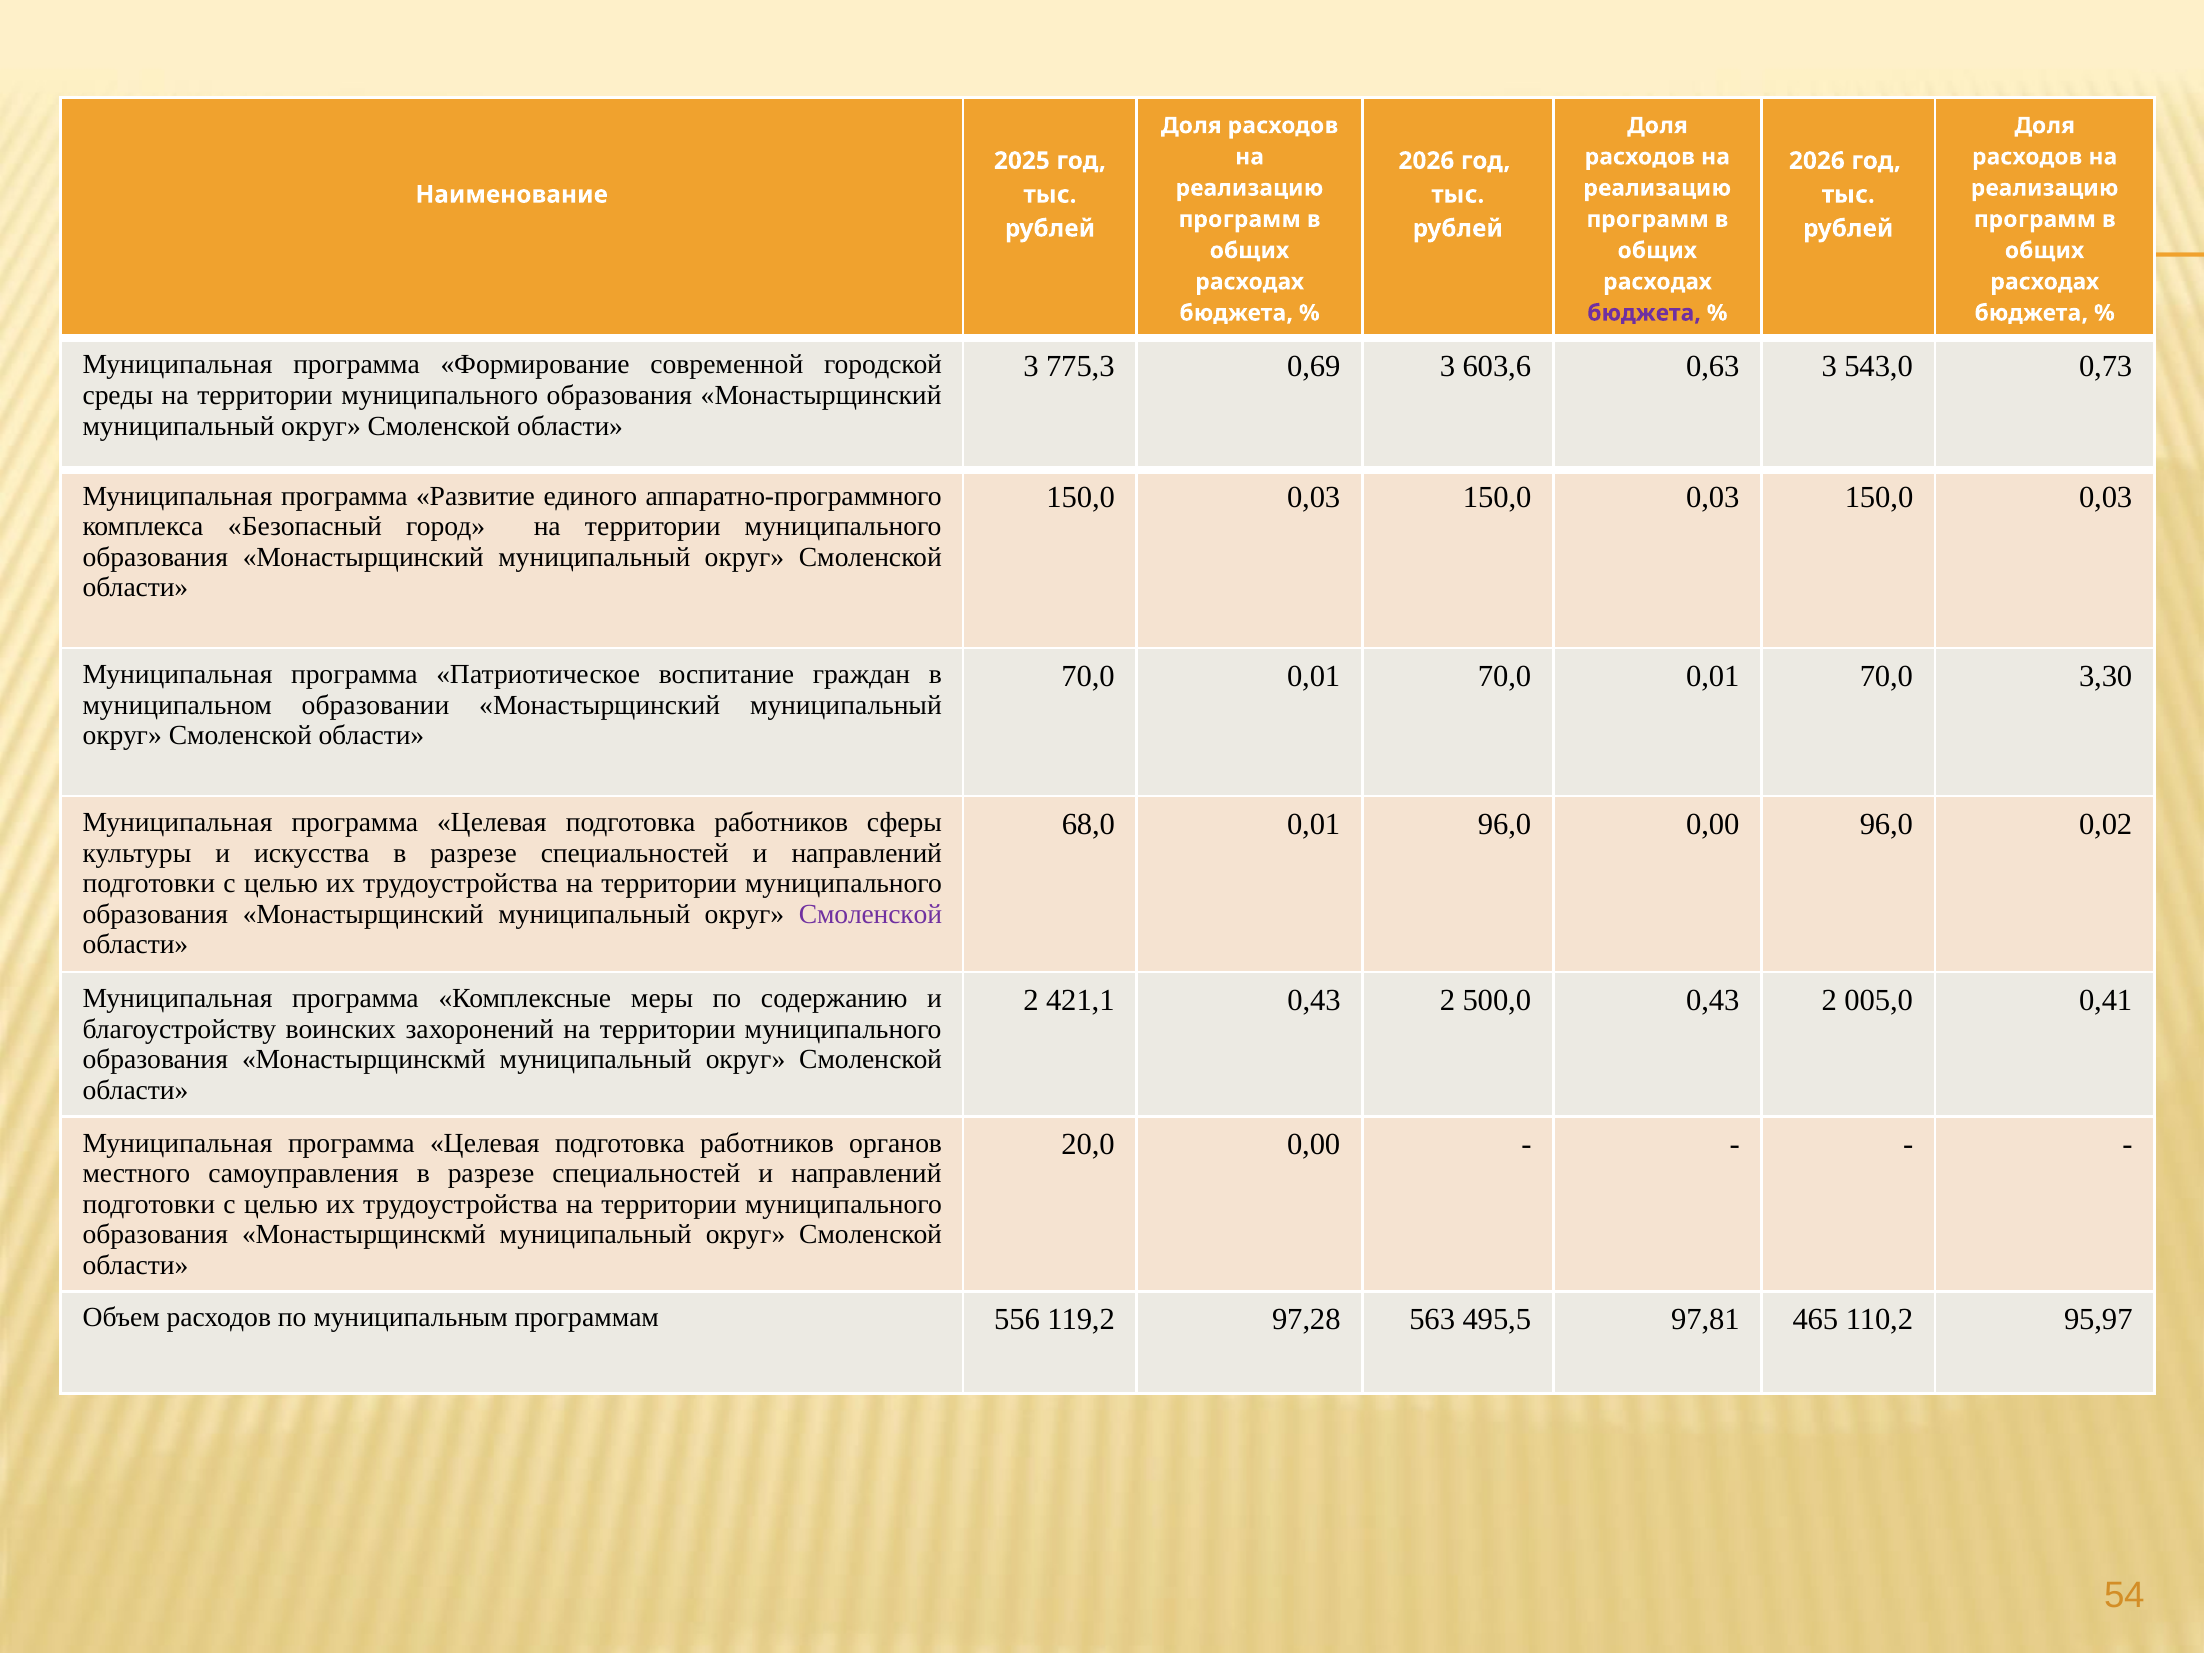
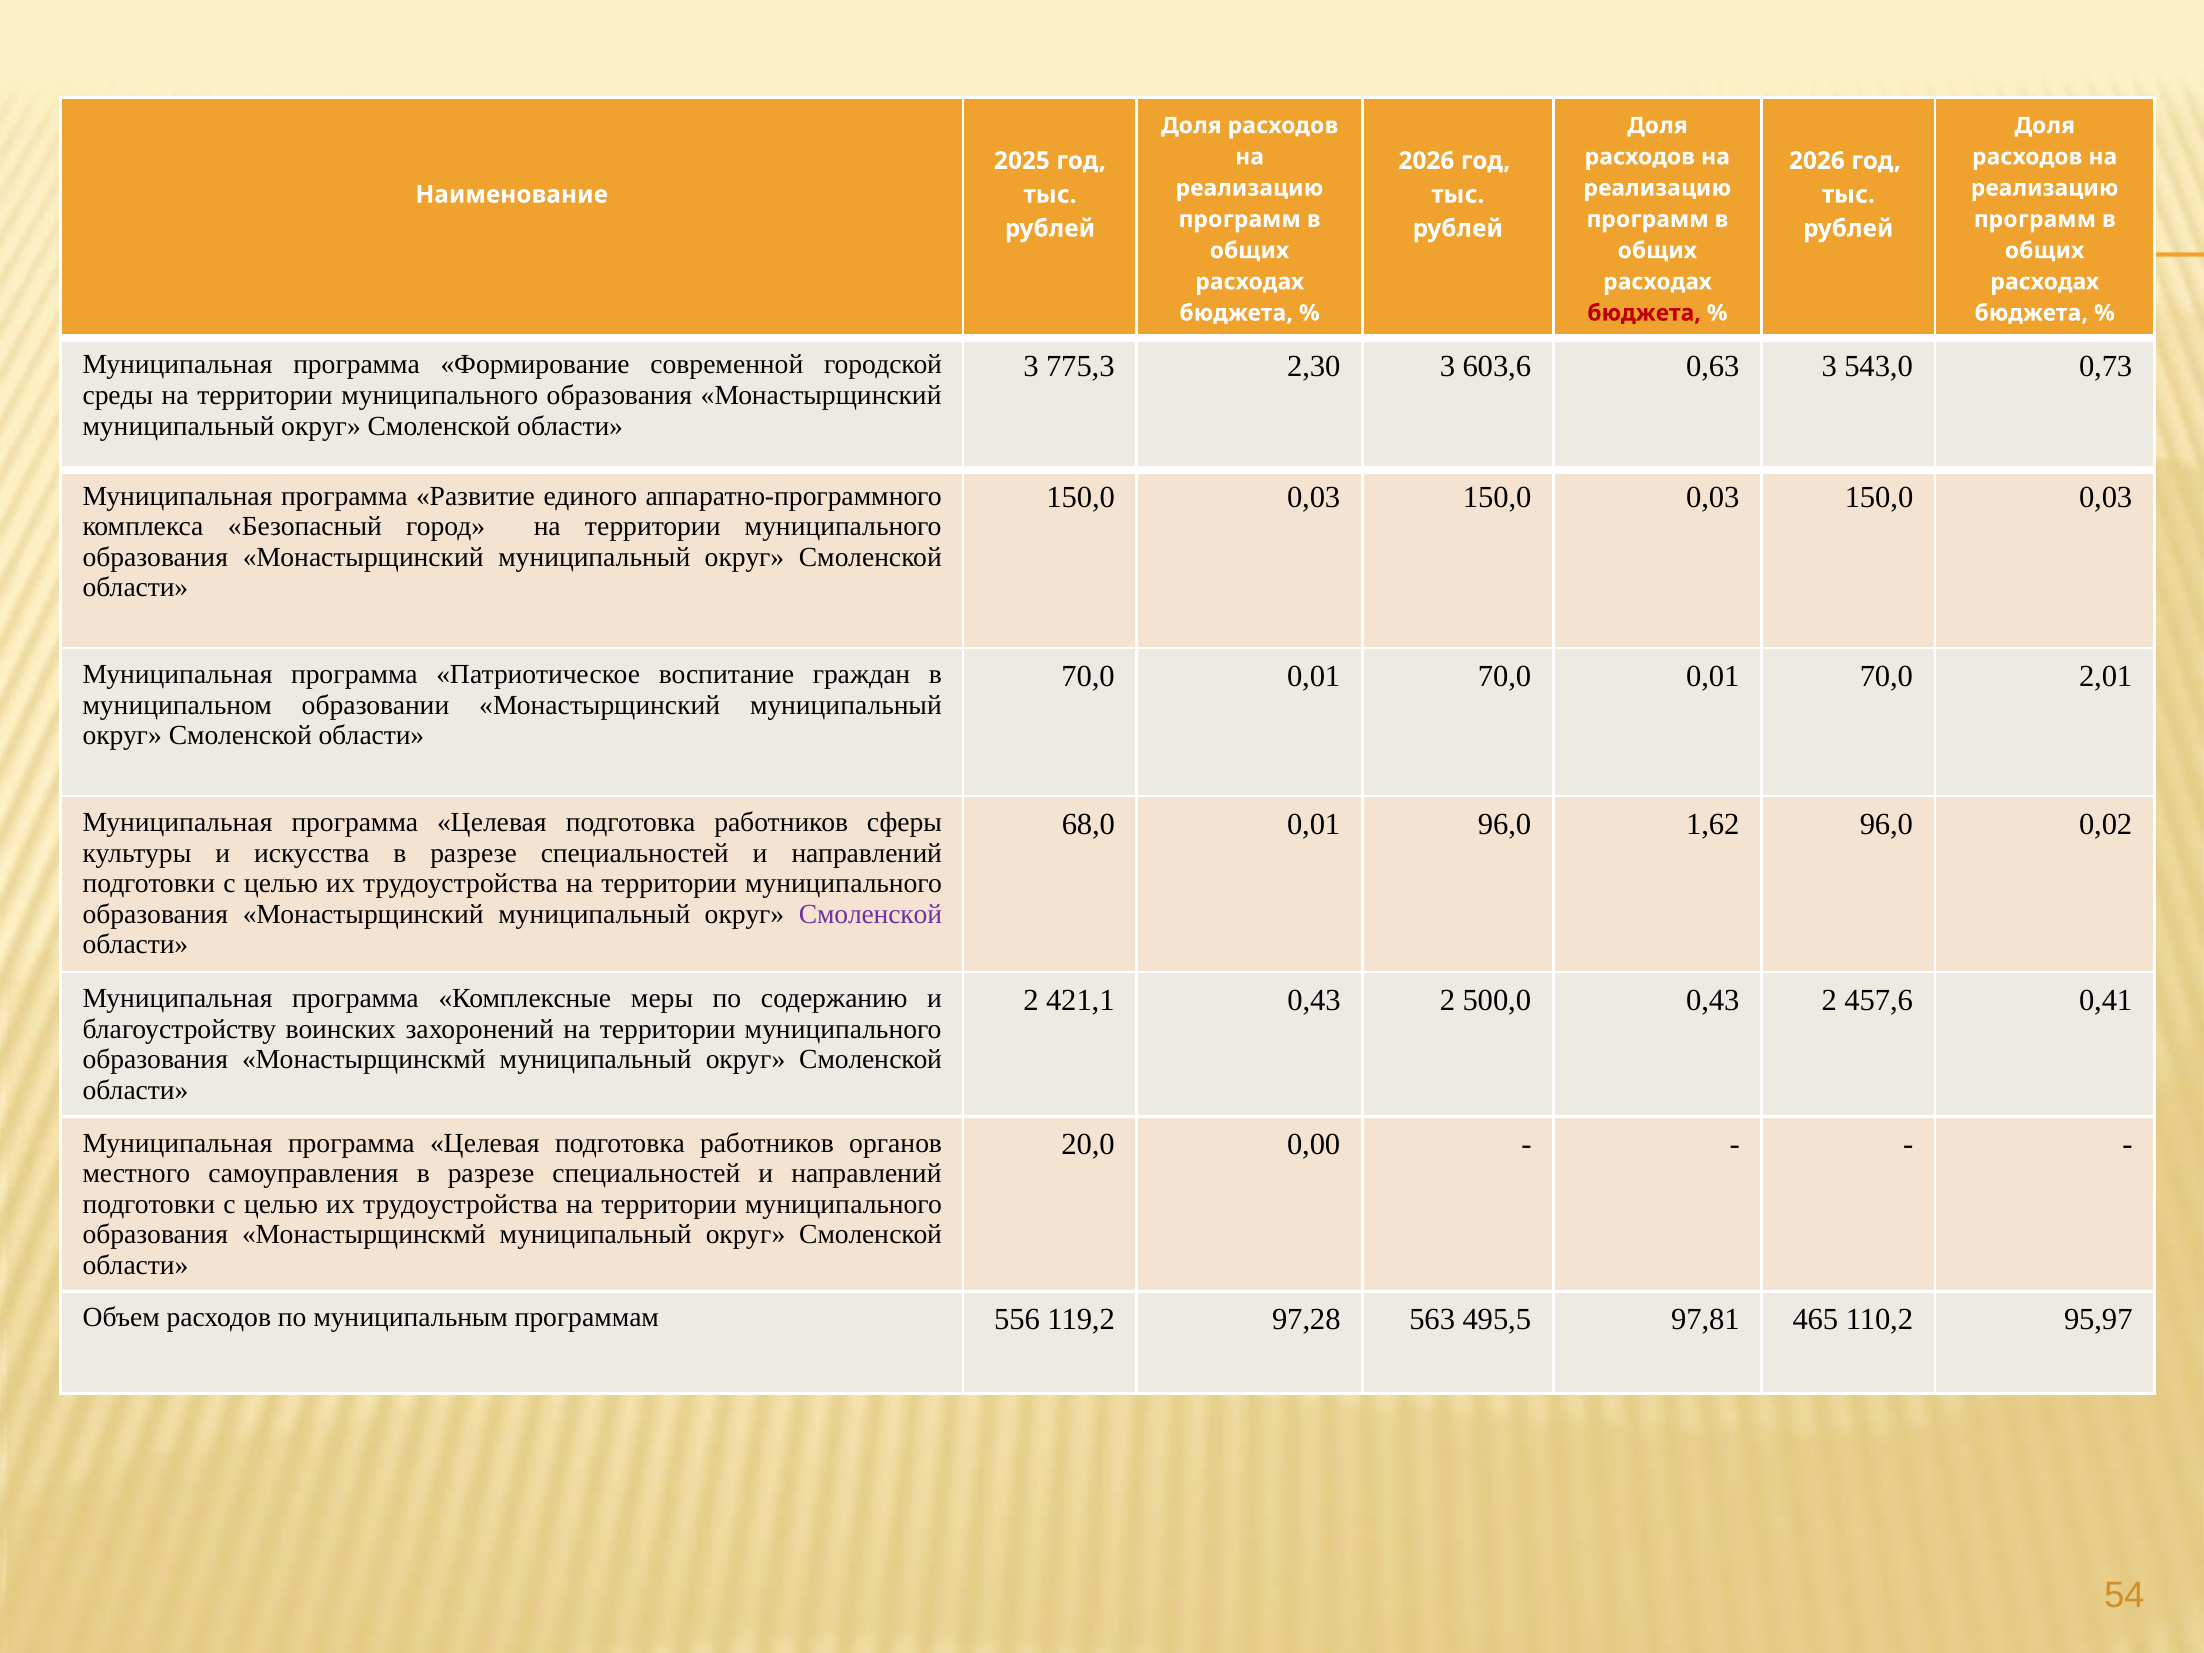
бюджета at (1644, 313) colour: purple -> red
0,69: 0,69 -> 2,30
3,30: 3,30 -> 2,01
96,0 0,00: 0,00 -> 1,62
005,0: 005,0 -> 457,6
